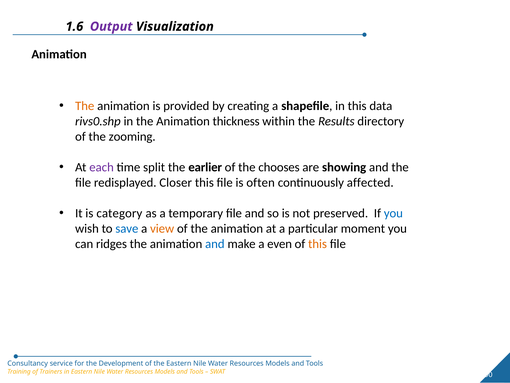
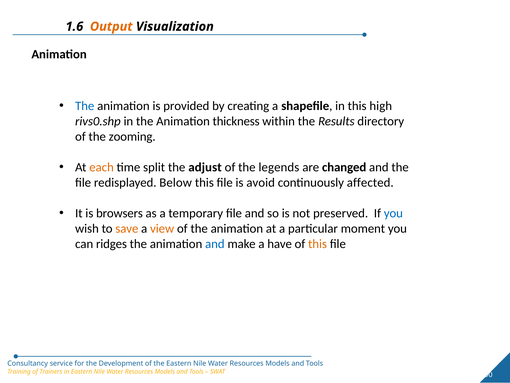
Output colour: purple -> orange
The at (85, 106) colour: orange -> blue
data: data -> high
each colour: purple -> orange
earlier: earlier -> adjust
chooses: chooses -> legends
showing: showing -> changed
Closer: Closer -> Below
often: often -> avoid
category: category -> browsers
save colour: blue -> orange
even: even -> have
